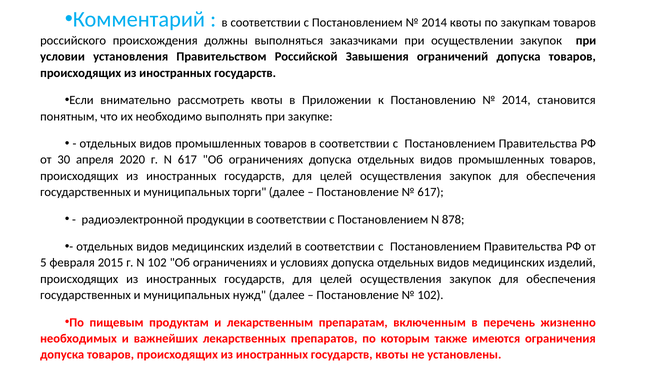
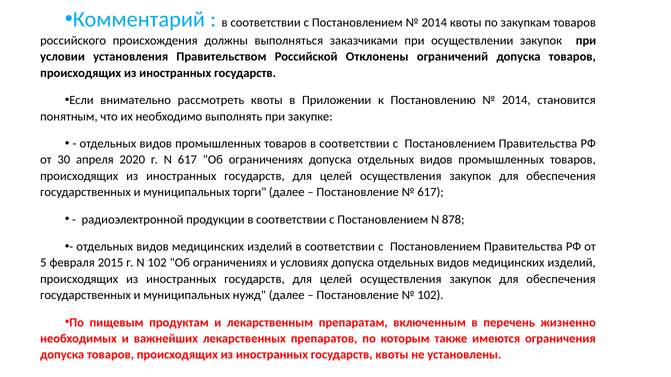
Завышения: Завышения -> Отклонены
